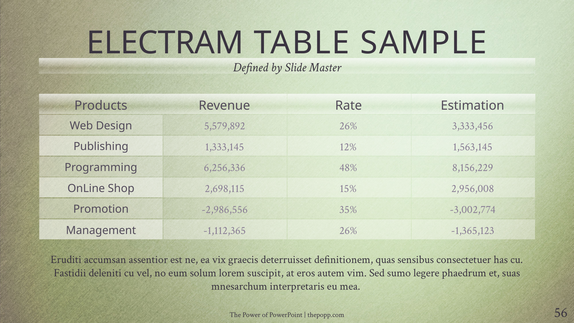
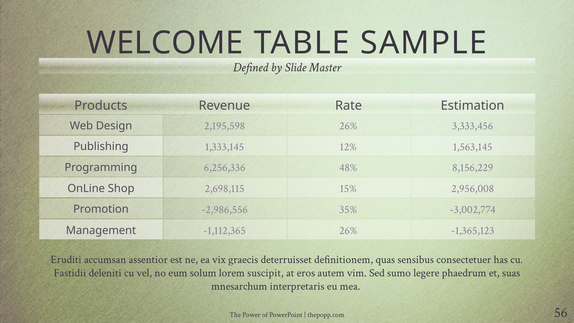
ELECTRAM: ELECTRAM -> WELCOME
5,579,892: 5,579,892 -> 2,195,598
